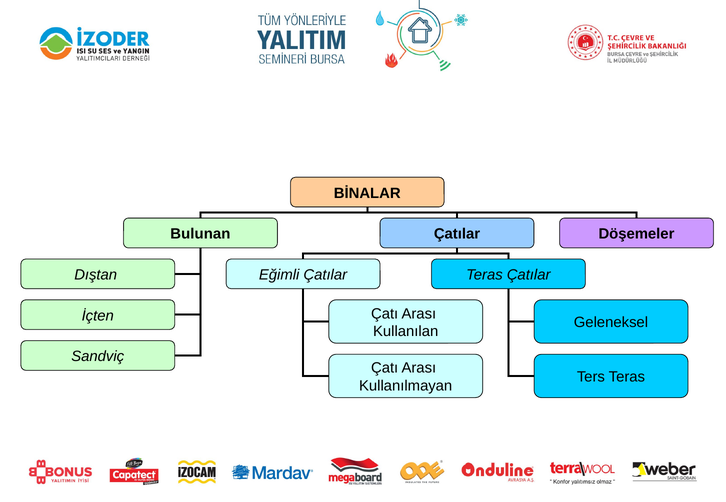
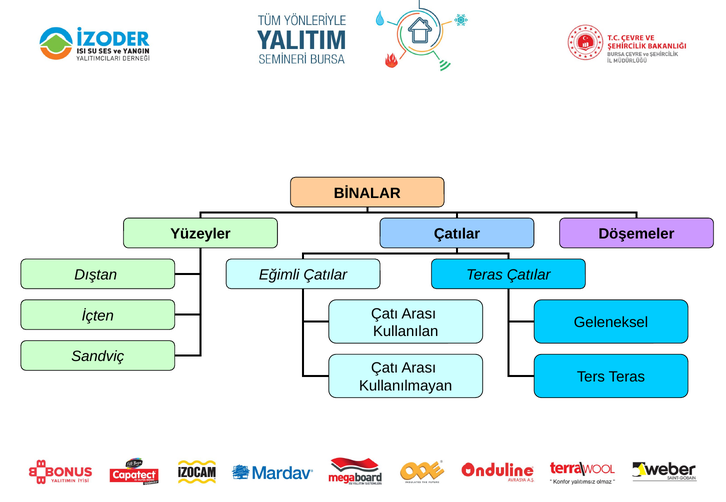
Bulunan: Bulunan -> Yüzeyler
